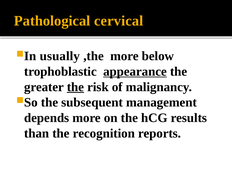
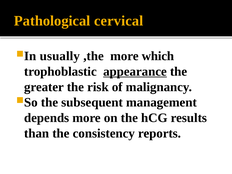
below: below -> which
the at (75, 87) underline: present -> none
recognition: recognition -> consistency
